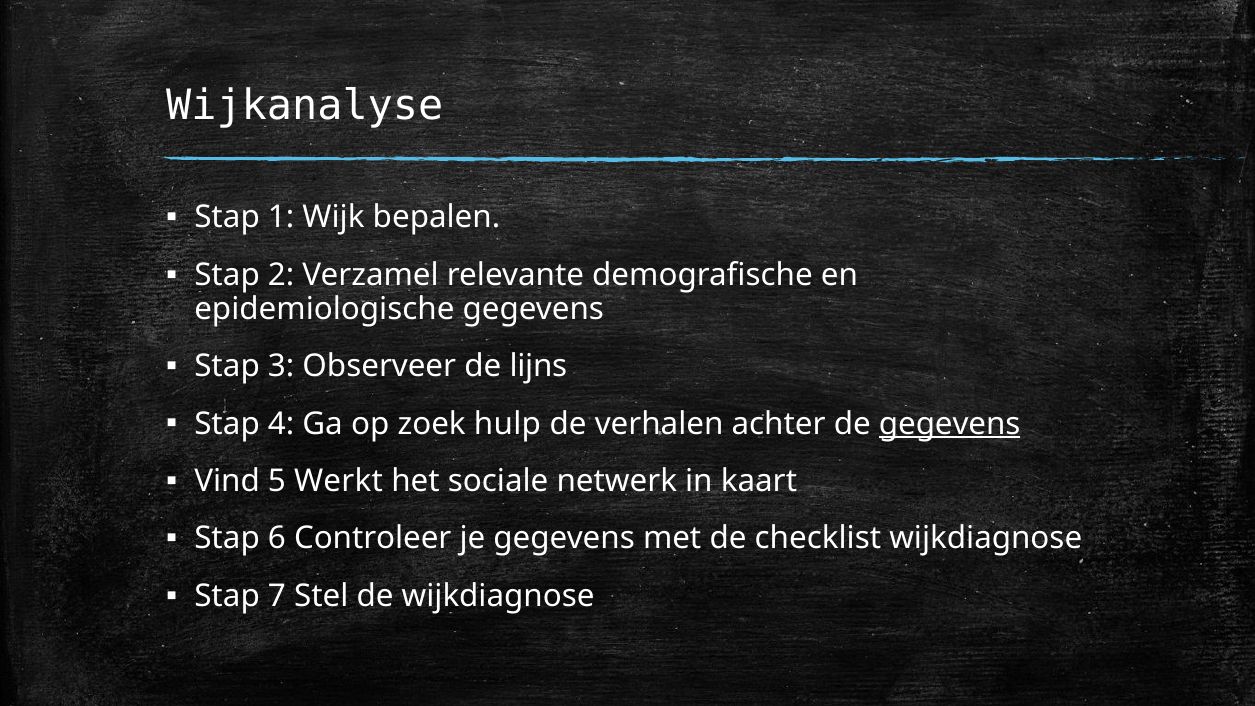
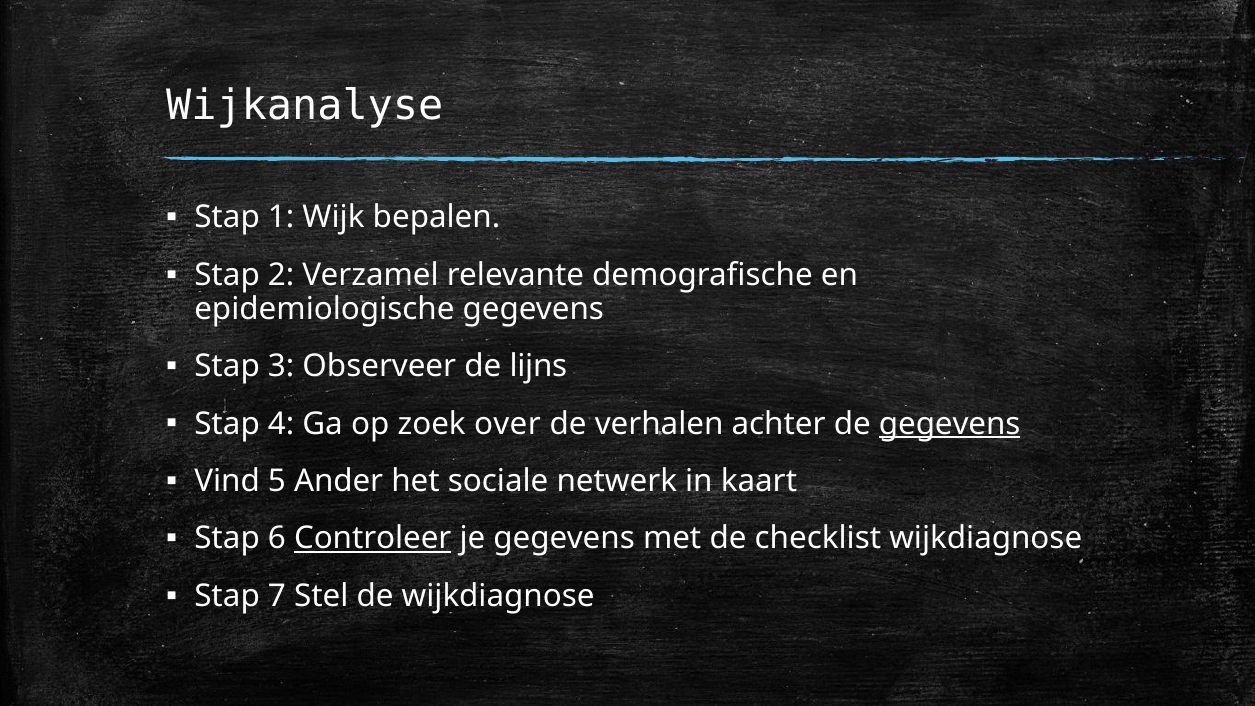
hulp: hulp -> over
Werkt: Werkt -> Ander
Controleer underline: none -> present
